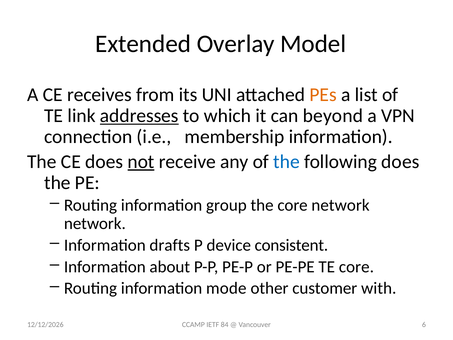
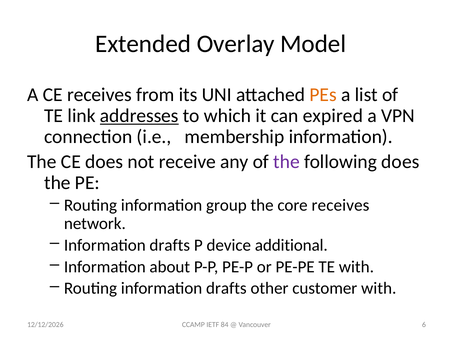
beyond: beyond -> expired
not underline: present -> none
the at (287, 161) colour: blue -> purple
core network: network -> receives
consistent: consistent -> additional
TE core: core -> with
Routing information mode: mode -> drafts
